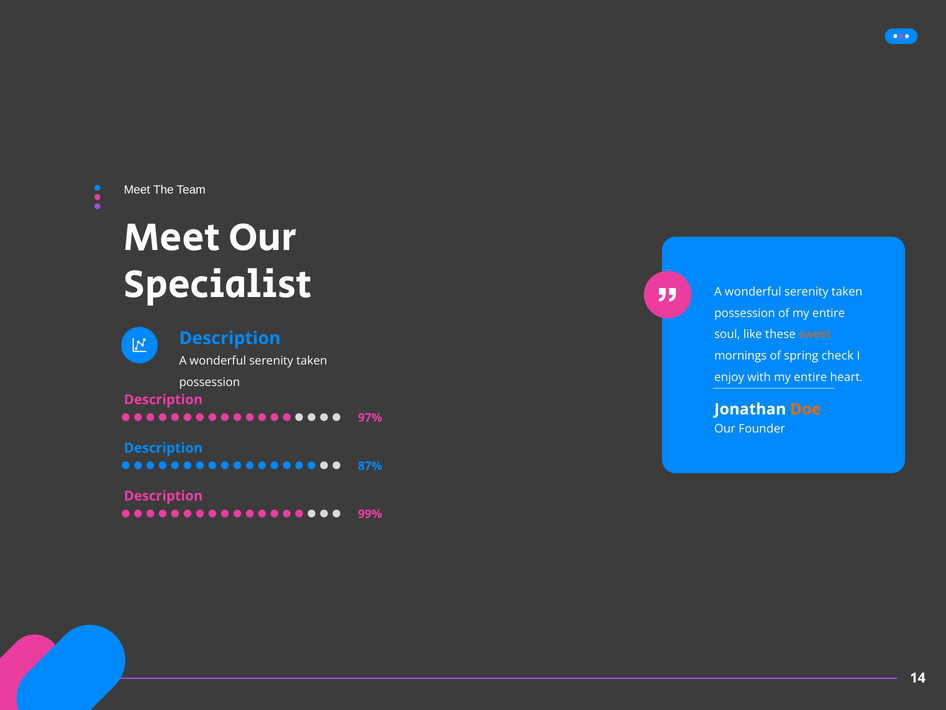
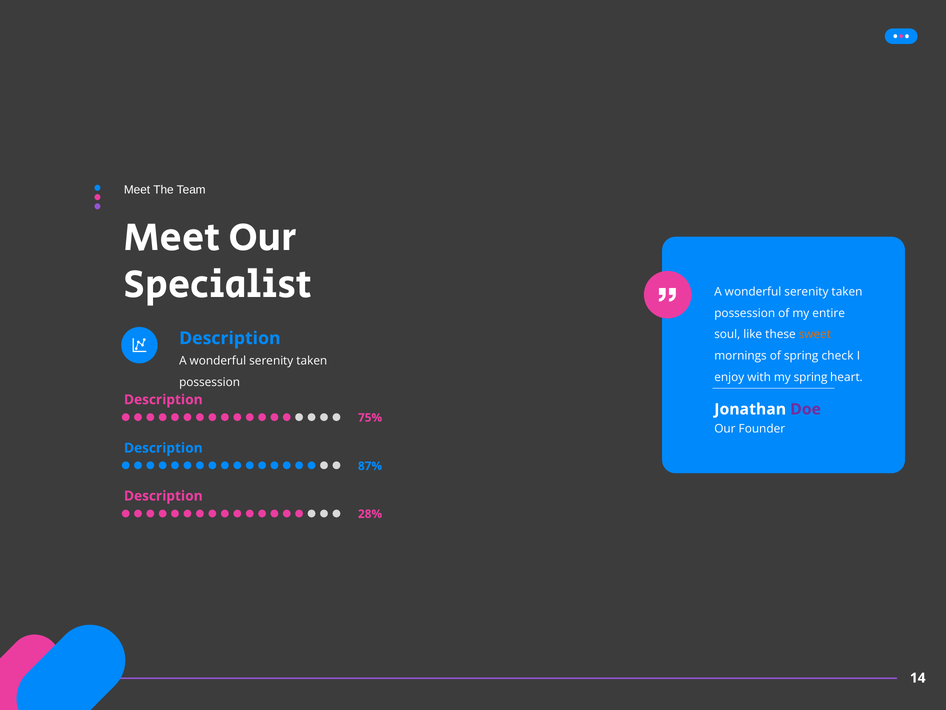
with my entire: entire -> spring
Doe colour: orange -> purple
97%: 97% -> 75%
99%: 99% -> 28%
